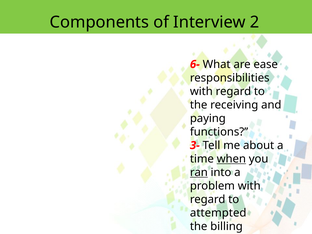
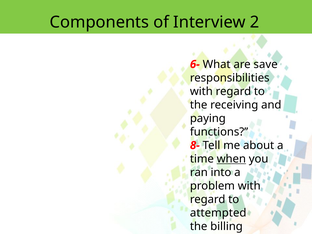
ease: ease -> save
3-: 3- -> 8-
ran underline: present -> none
